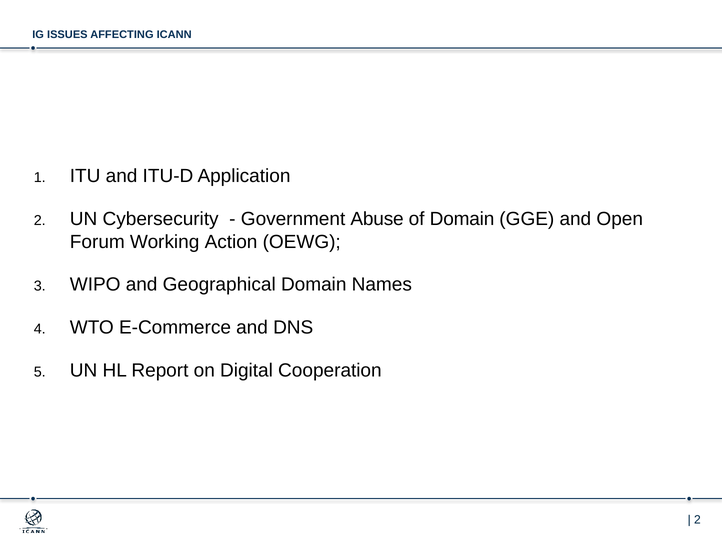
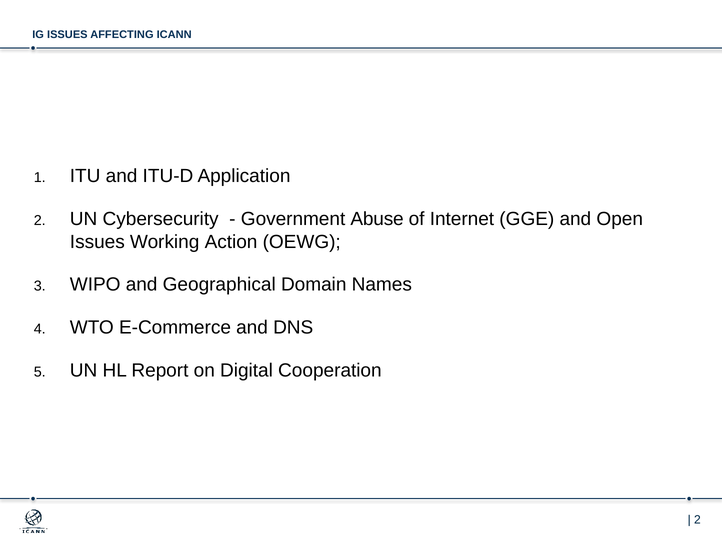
of Domain: Domain -> Internet
Forum at (97, 242): Forum -> Issues
